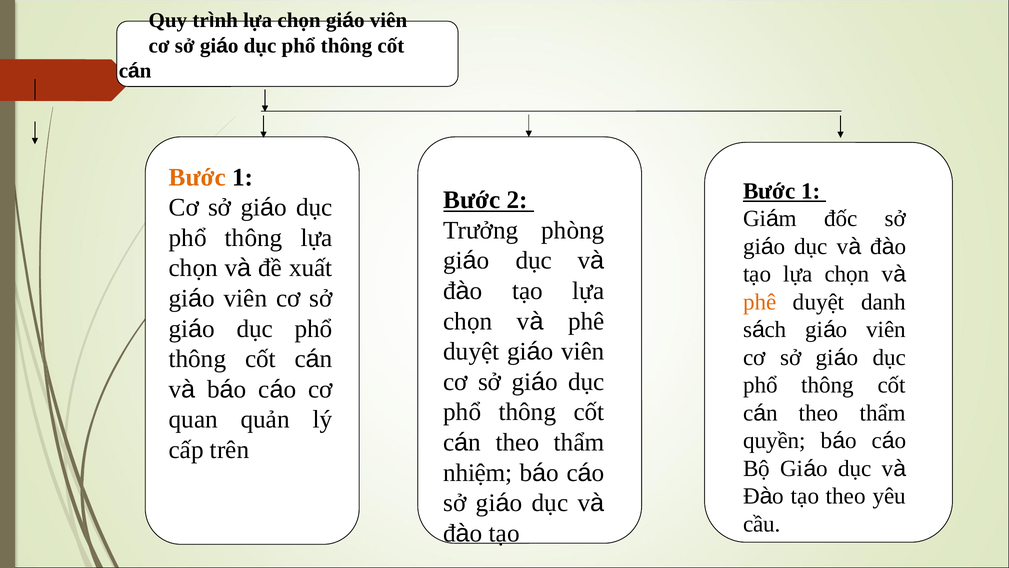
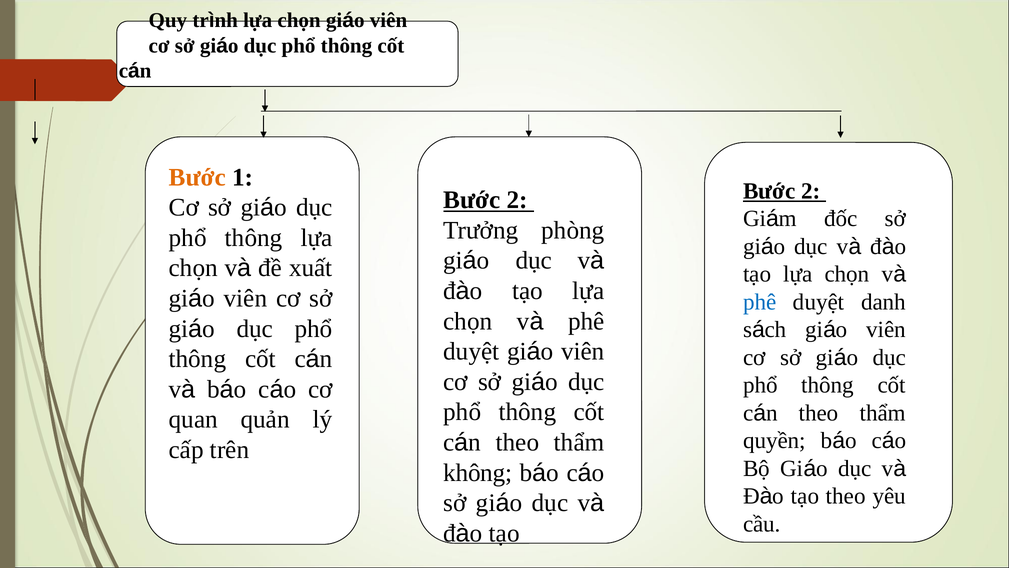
1 at (811, 191): 1 -> 2
phê at (760, 302) colour: orange -> blue
nhiệm: nhiệm -> không
